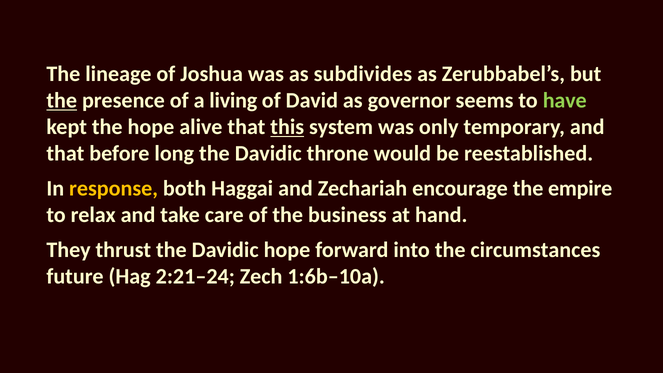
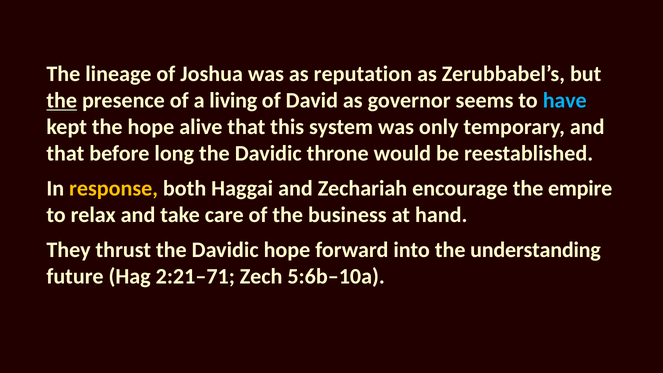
subdivides: subdivides -> reputation
have colour: light green -> light blue
this underline: present -> none
circumstances: circumstances -> understanding
2:21–24: 2:21–24 -> 2:21–71
1:6b–10a: 1:6b–10a -> 5:6b–10a
